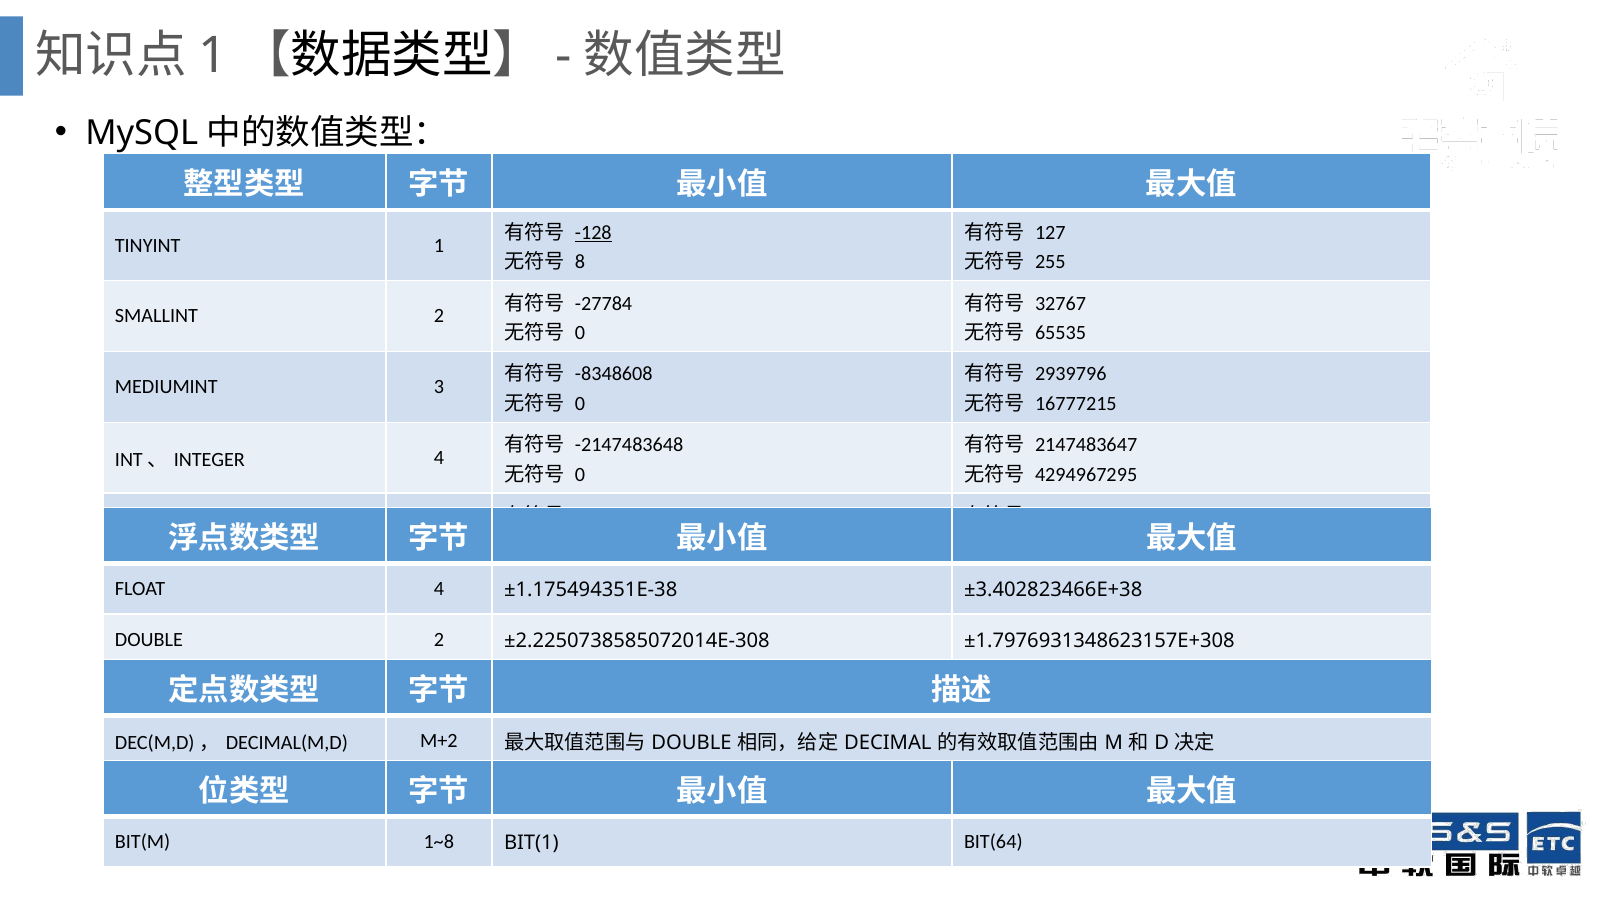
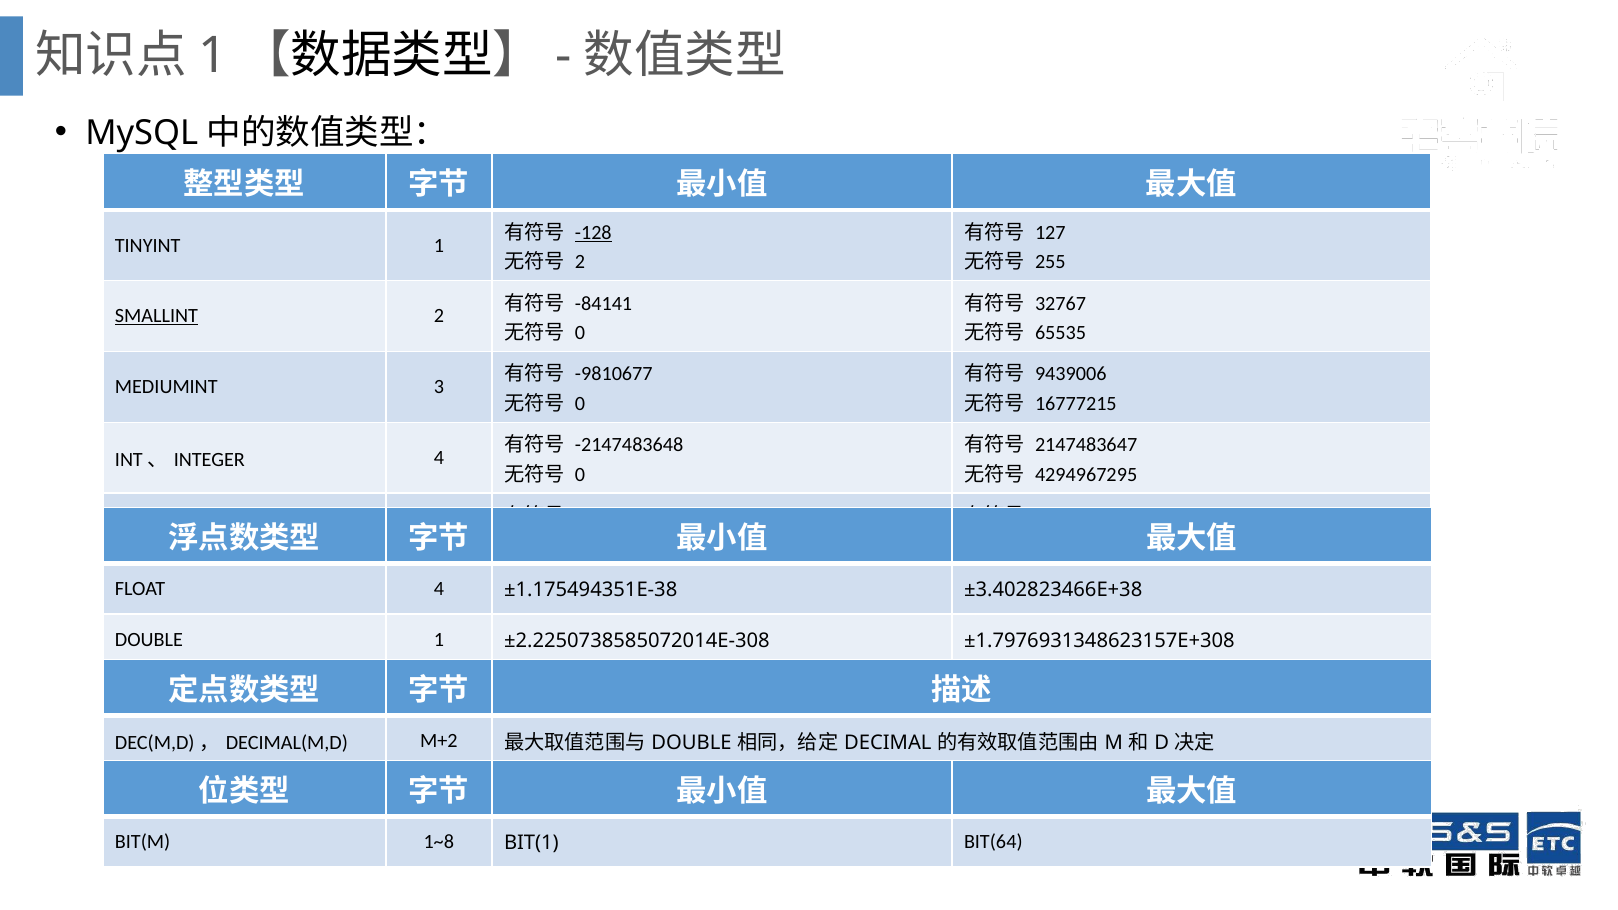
8 at (580, 262): 8 -> 2
-27784: -27784 -> -84141
SMALLINT underline: none -> present
-8348608: -8348608 -> -9810677
2939796: 2939796 -> 9439006
DOUBLE 2: 2 -> 1
